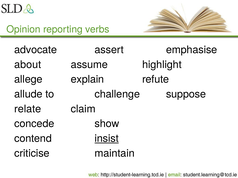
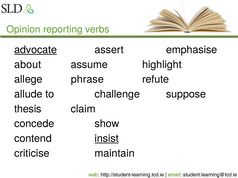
advocate underline: none -> present
explain: explain -> phrase
relate: relate -> thesis
